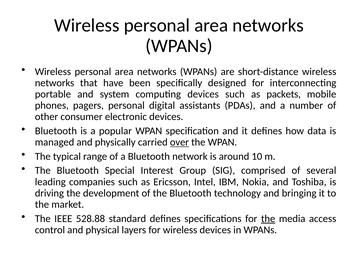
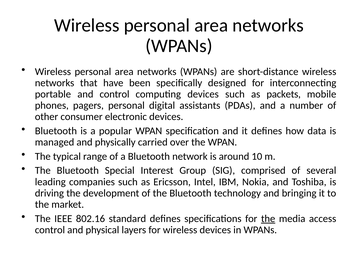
and system: system -> control
over underline: present -> none
528.88: 528.88 -> 802.16
